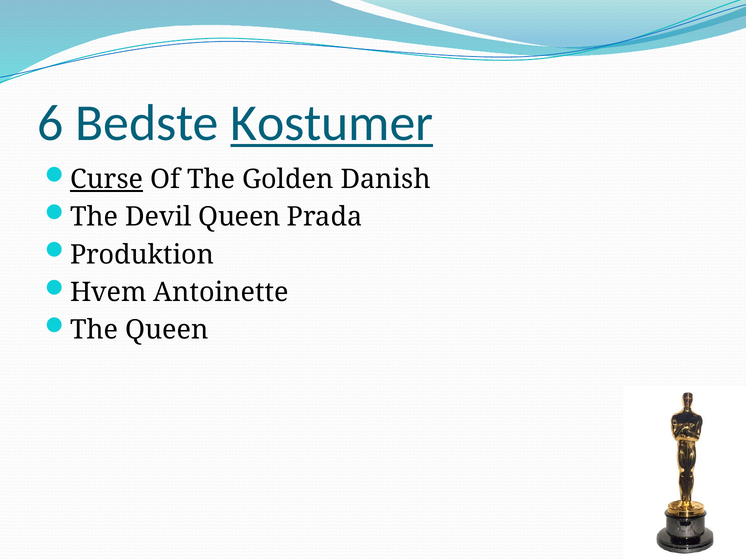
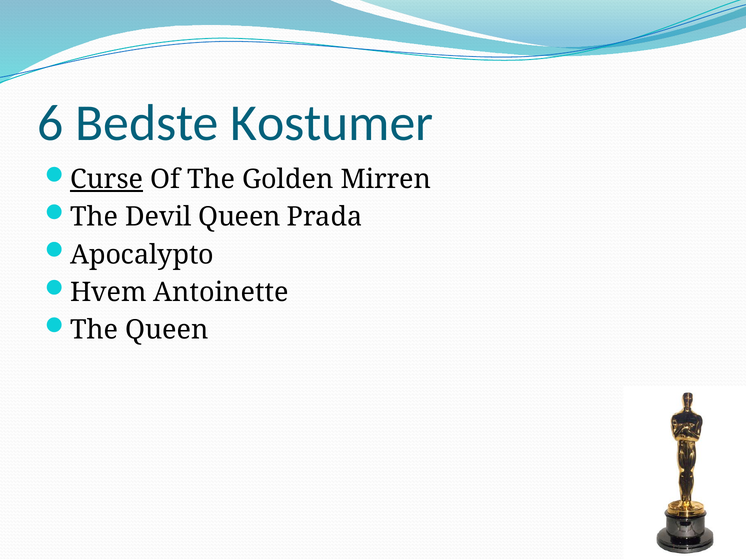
Kostumer underline: present -> none
Danish: Danish -> Mirren
Produktion: Produktion -> Apocalypto
